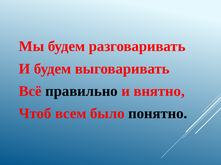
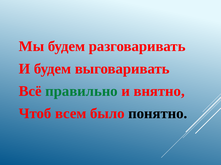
правильно colour: black -> green
